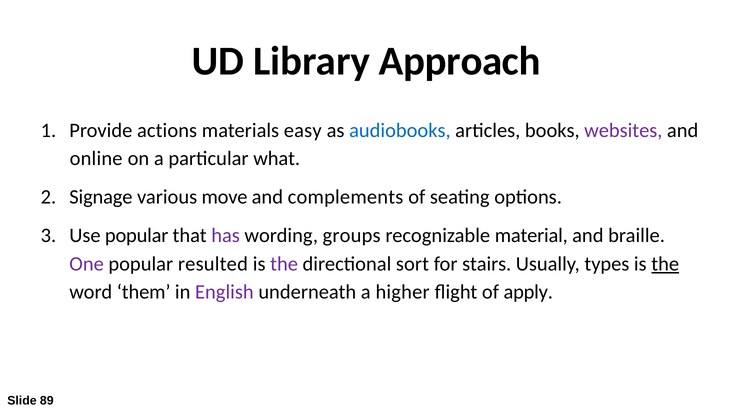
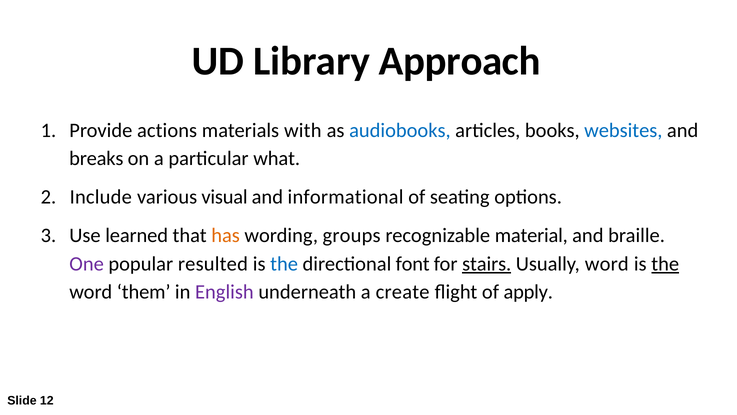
easy: easy -> with
websites colour: purple -> blue
online: online -> breaks
Signage: Signage -> Include
move: move -> visual
complements: complements -> informational
Use popular: popular -> learned
has colour: purple -> orange
the at (284, 264) colour: purple -> blue
sort: sort -> font
stairs underline: none -> present
Usually types: types -> word
higher: higher -> create
89: 89 -> 12
